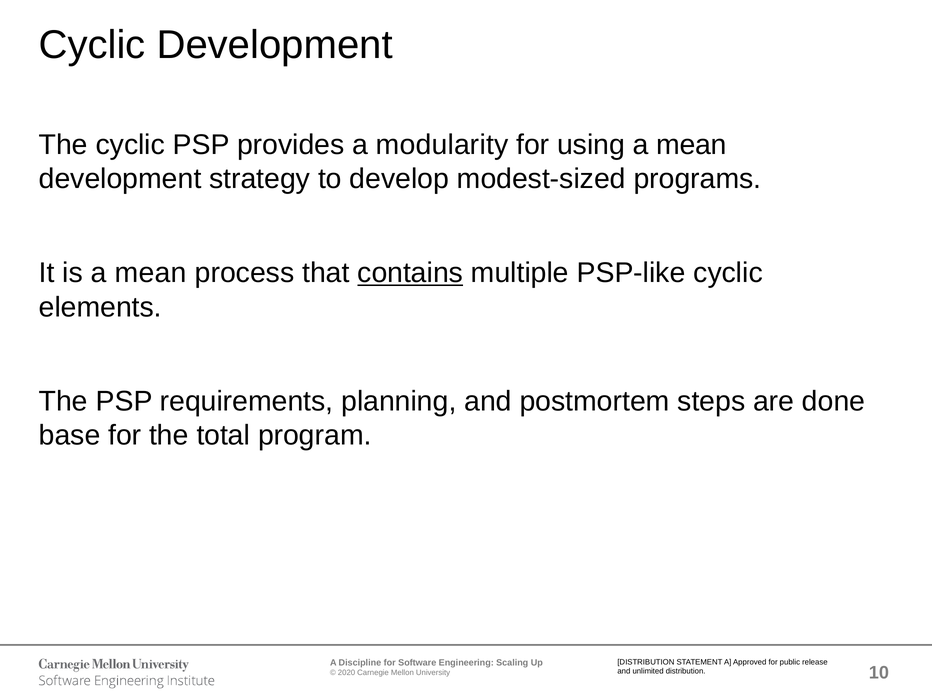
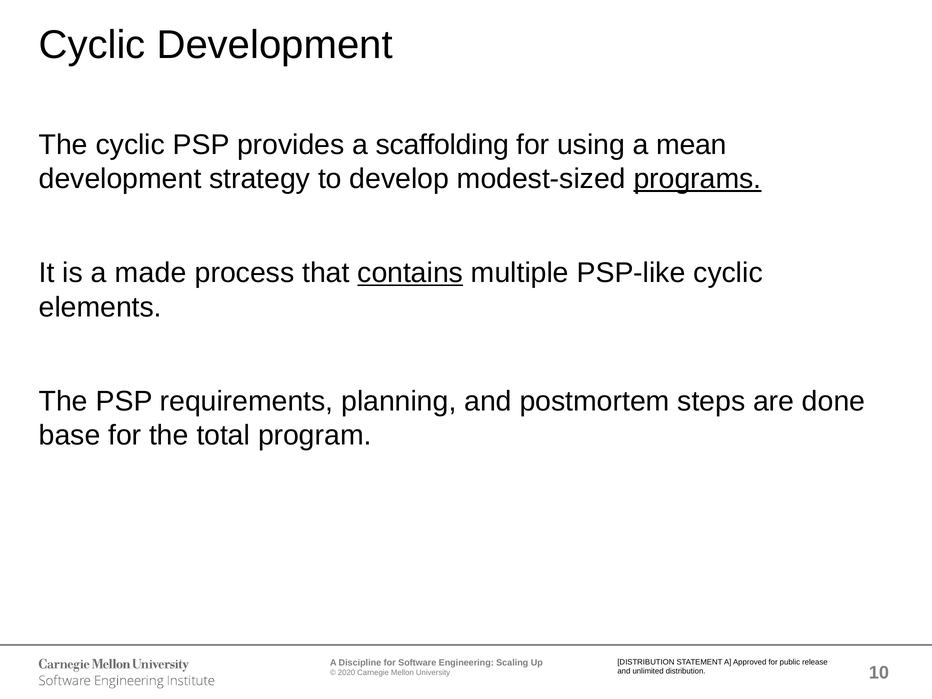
modularity: modularity -> scaffolding
programs underline: none -> present
is a mean: mean -> made
